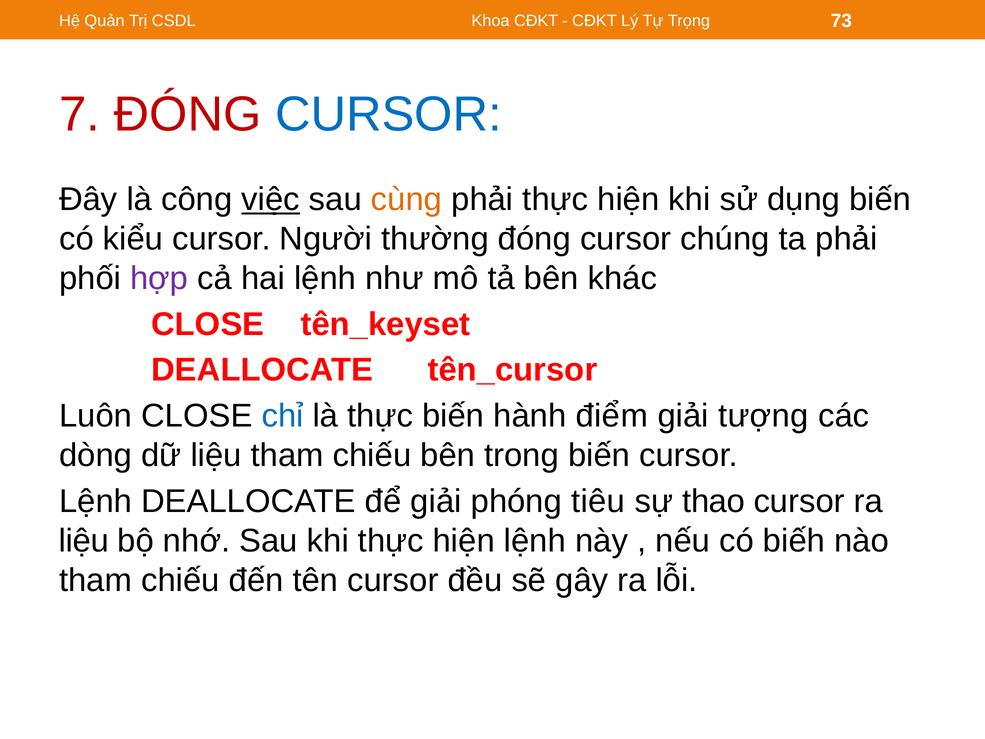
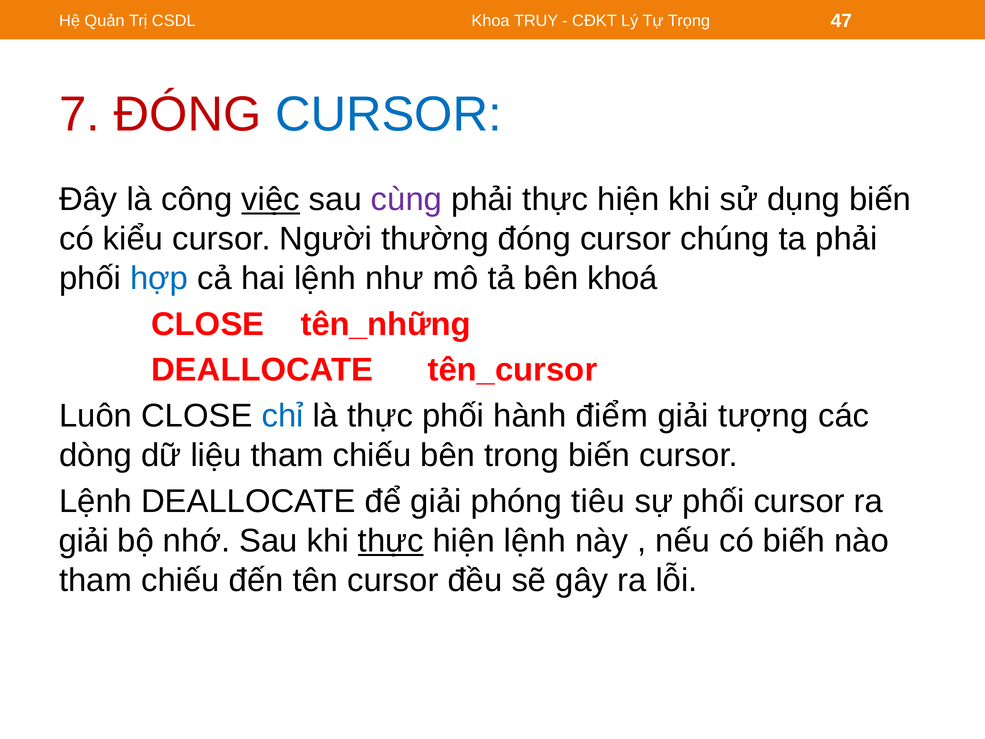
Khoa CĐKT: CĐKT -> TRUY
73: 73 -> 47
cùng colour: orange -> purple
hợp colour: purple -> blue
khác: khác -> khoá
tên_keyset: tên_keyset -> tên_những
thực biến: biến -> phối
sự thao: thao -> phối
liệu at (84, 541): liệu -> giải
thực at (391, 541) underline: none -> present
